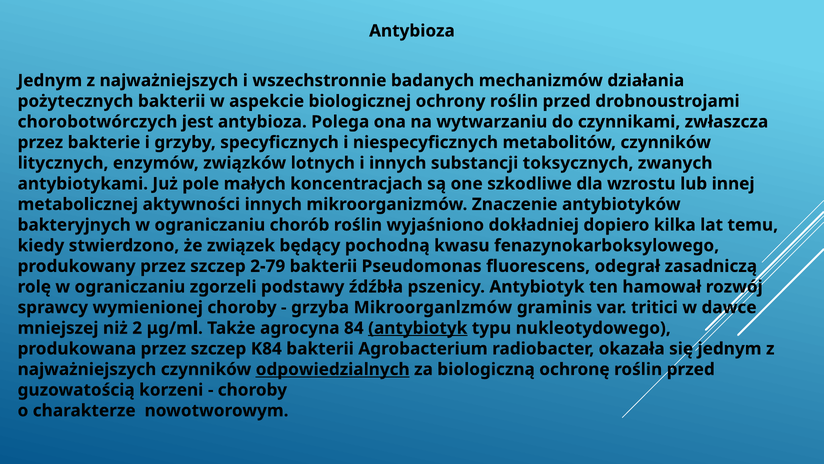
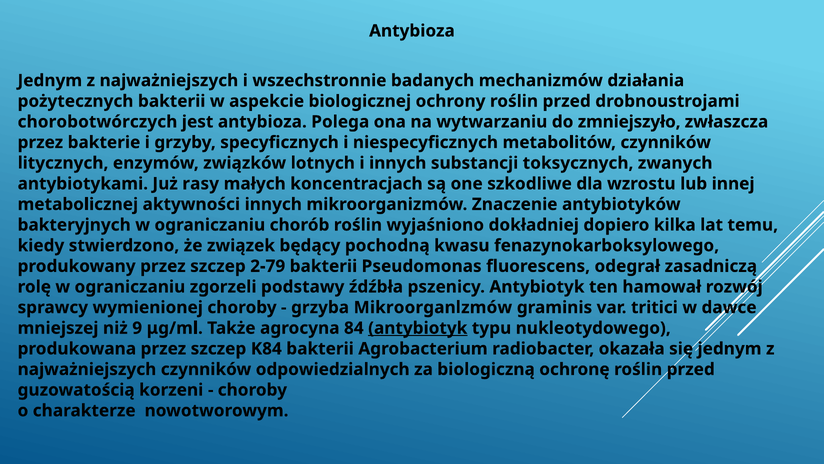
czynnikami: czynnikami -> zmniejszyło
pole: pole -> rasy
2: 2 -> 9
odpowiedzialnych underline: present -> none
